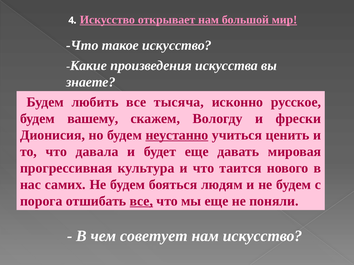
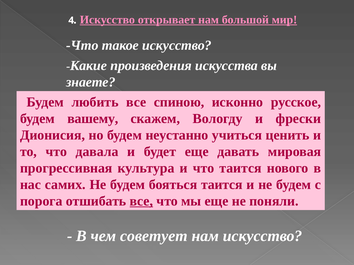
тысяча: тысяча -> спиною
неустанно underline: present -> none
бояться людям: людям -> таится
